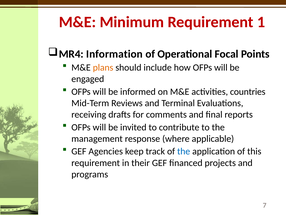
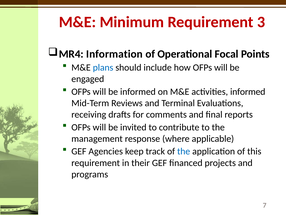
1: 1 -> 3
plans colour: orange -> blue
activities countries: countries -> informed
